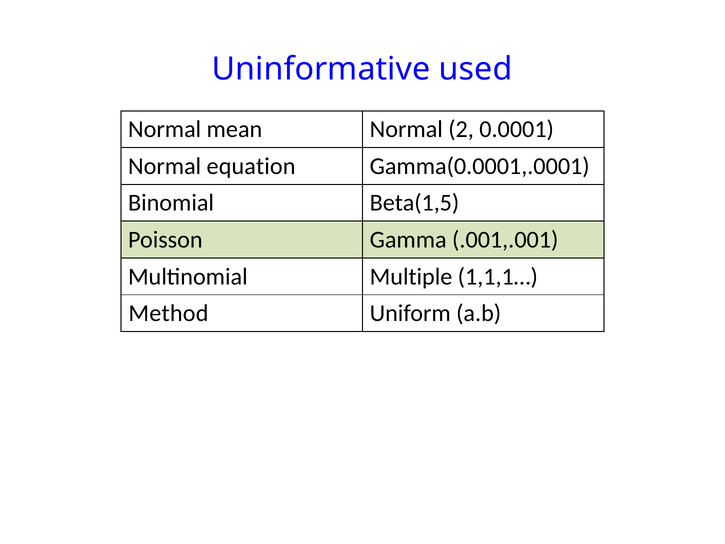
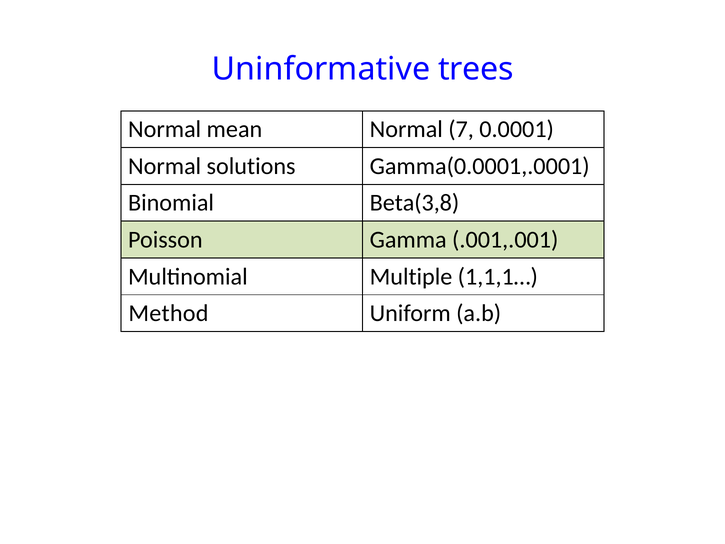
used: used -> trees
2: 2 -> 7
equation: equation -> solutions
Beta(1,5: Beta(1,5 -> Beta(3,8
